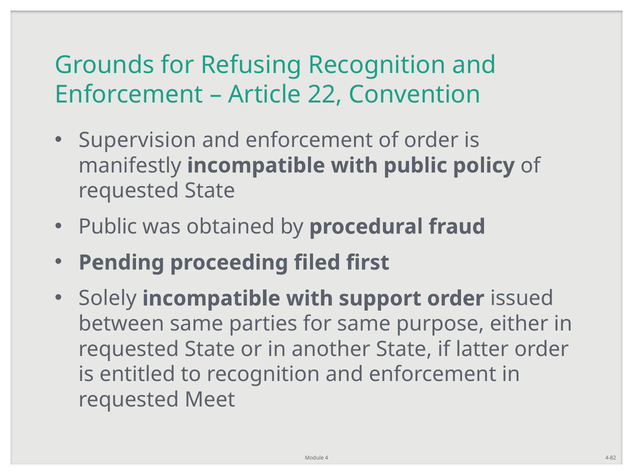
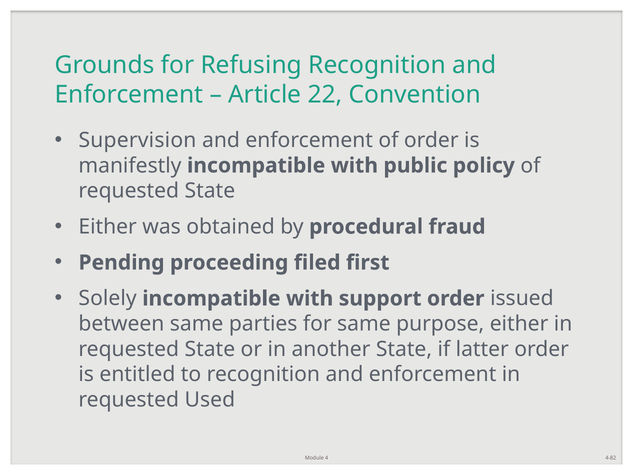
Public at (108, 227): Public -> Either
Meet: Meet -> Used
